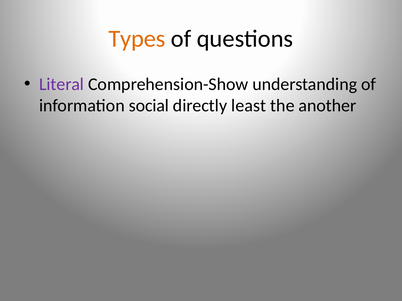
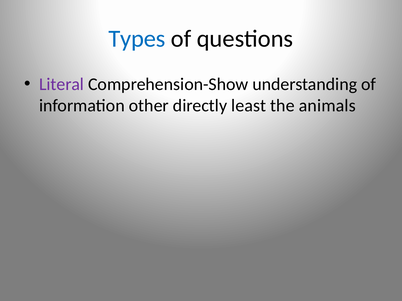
Types colour: orange -> blue
social: social -> other
another: another -> animals
